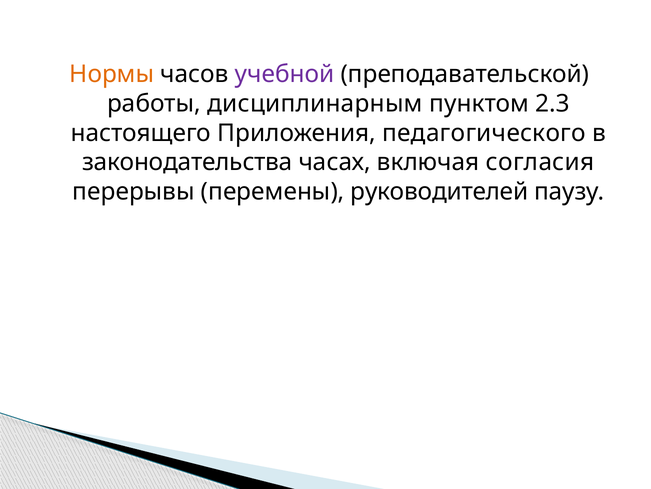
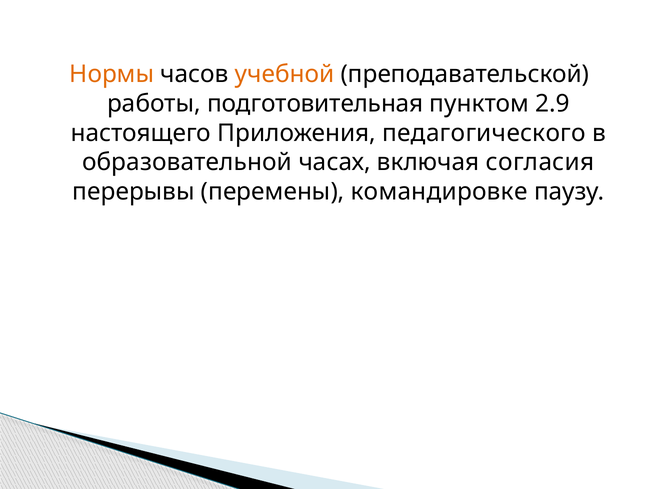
учебной colour: purple -> orange
дисциплинарным: дисциплинарным -> подготовительная
2.3: 2.3 -> 2.9
законодательства: законодательства -> образовательной
руководителей: руководителей -> командировке
